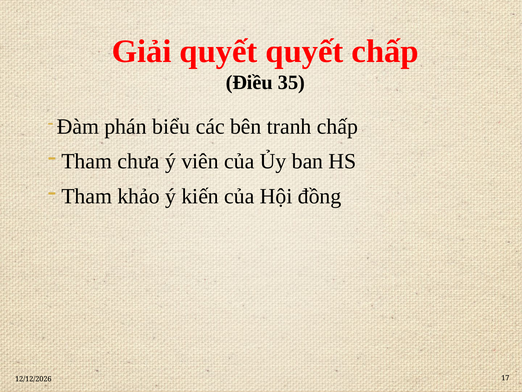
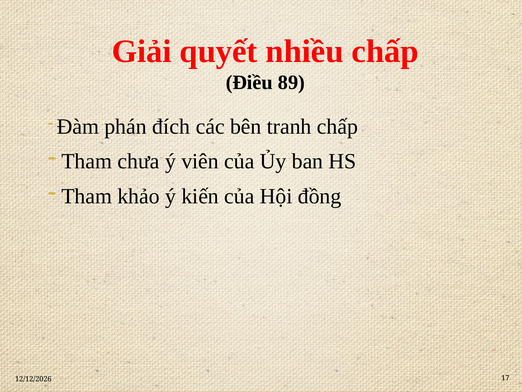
quyết quyết: quyết -> nhiều
35: 35 -> 89
biểu: biểu -> đích
